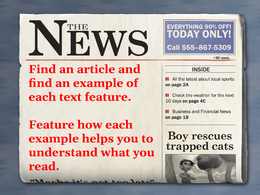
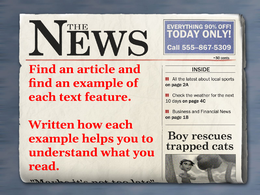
Feature at (51, 125): Feature -> Written
